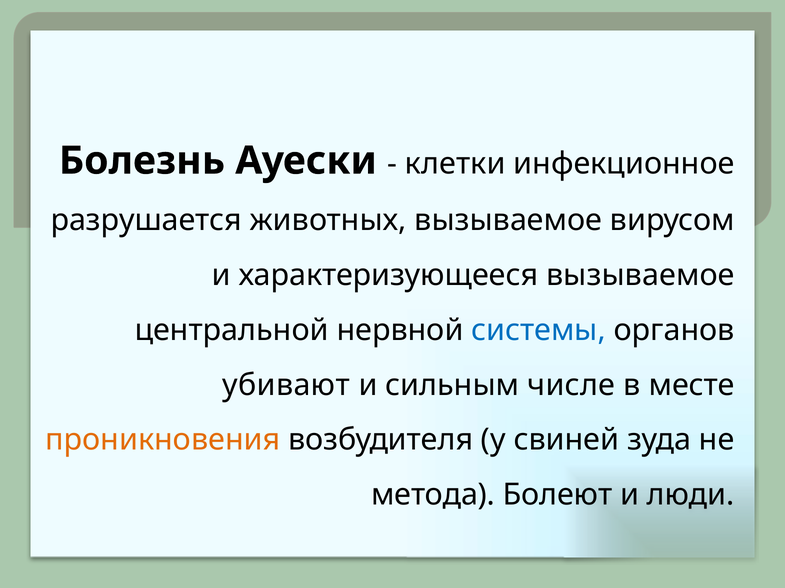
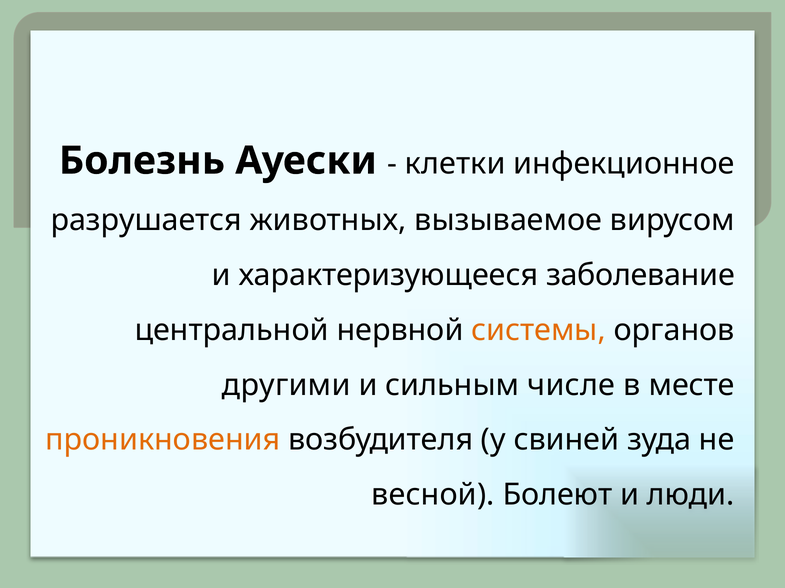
характеризующееся вызываемое: вызываемое -> заболевание
системы colour: blue -> orange
убивают: убивают -> другими
метода: метода -> весной
